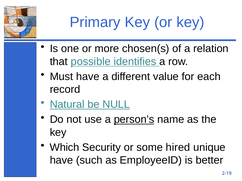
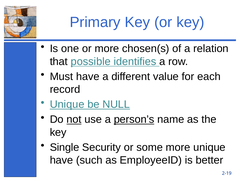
Natural at (67, 105): Natural -> Unique
not underline: none -> present
Which: Which -> Single
some hired: hired -> more
